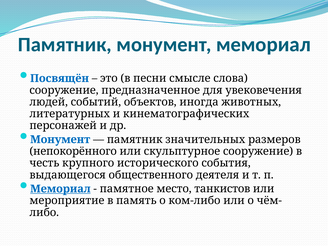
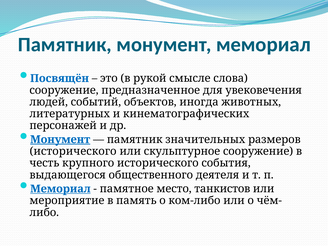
песни: песни -> рукой
Монумент at (60, 139) underline: none -> present
непокорённого at (73, 151): непокорённого -> исторического
